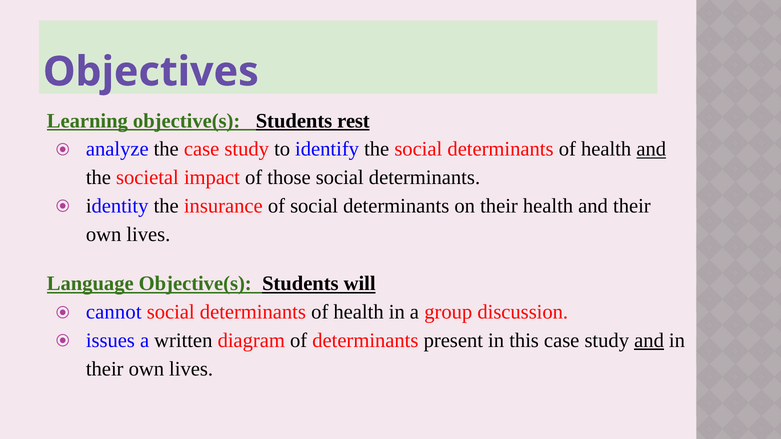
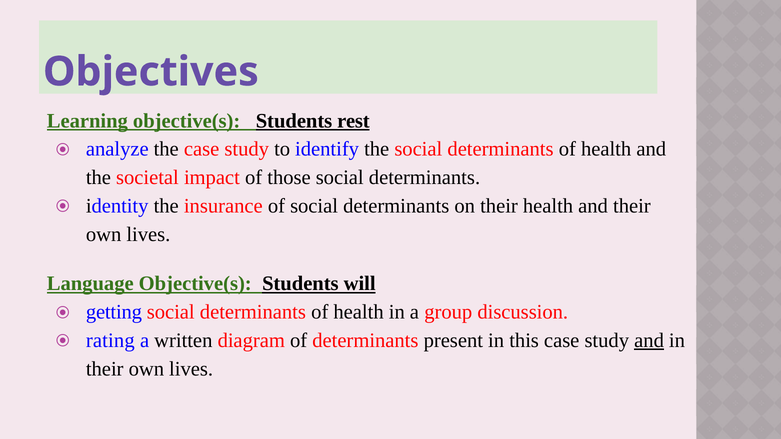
and at (651, 149) underline: present -> none
cannot: cannot -> getting
issues: issues -> rating
